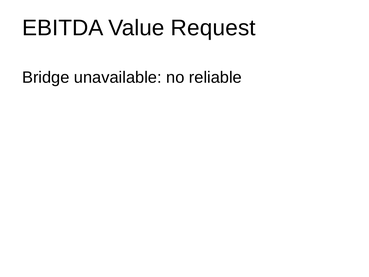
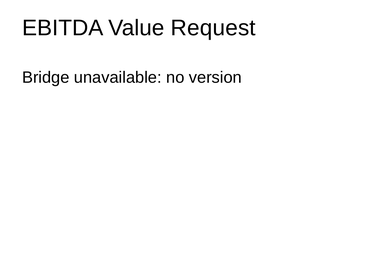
reliable: reliable -> version
